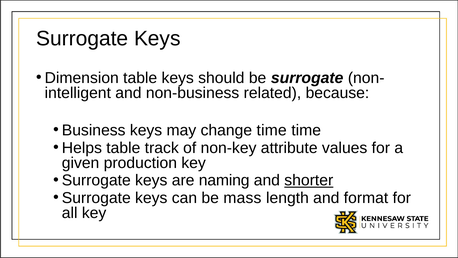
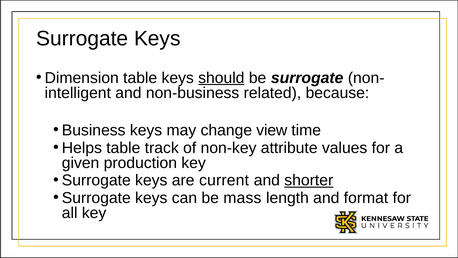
should underline: none -> present
change time: time -> view
naming: naming -> current
